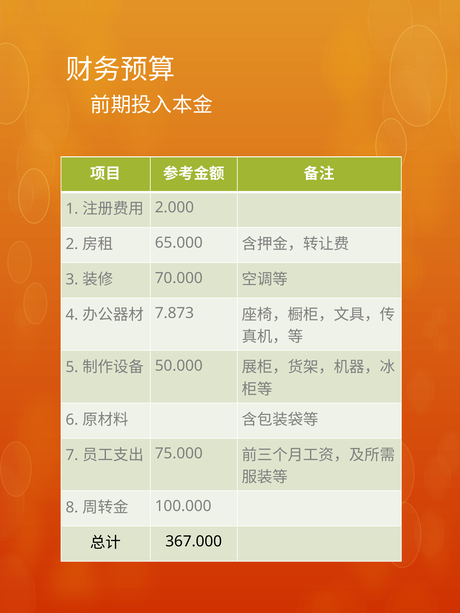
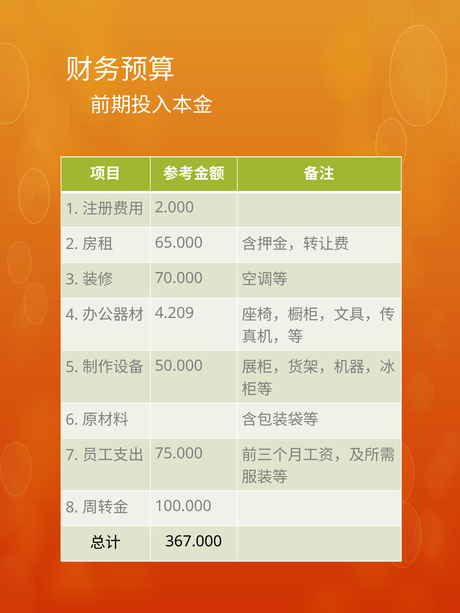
7.873: 7.873 -> 4.209
